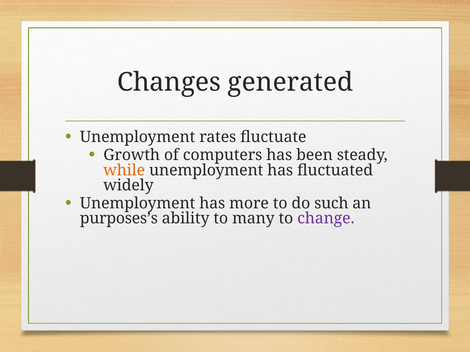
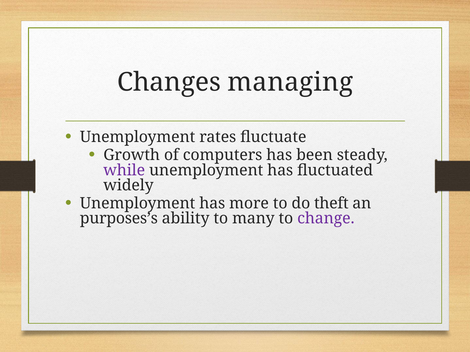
generated: generated -> managing
while colour: orange -> purple
such: such -> theft
